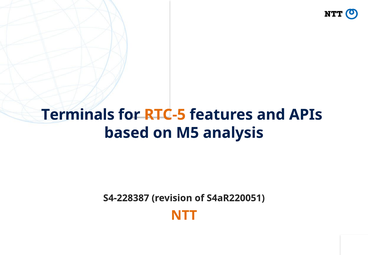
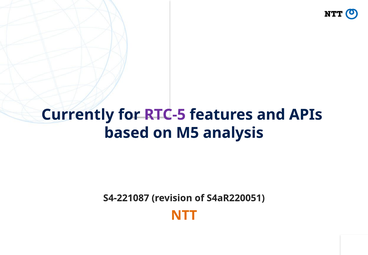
Terminals: Terminals -> Currently
RTC-5 colour: orange -> purple
S4-228387: S4-228387 -> S4-221087
